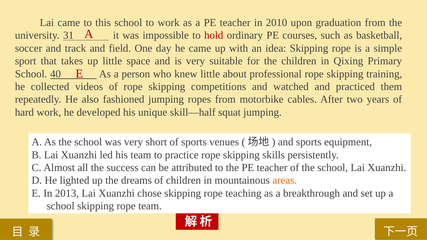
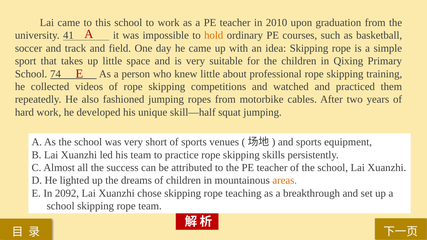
31: 31 -> 41
hold colour: red -> orange
40: 40 -> 74
2013: 2013 -> 2092
